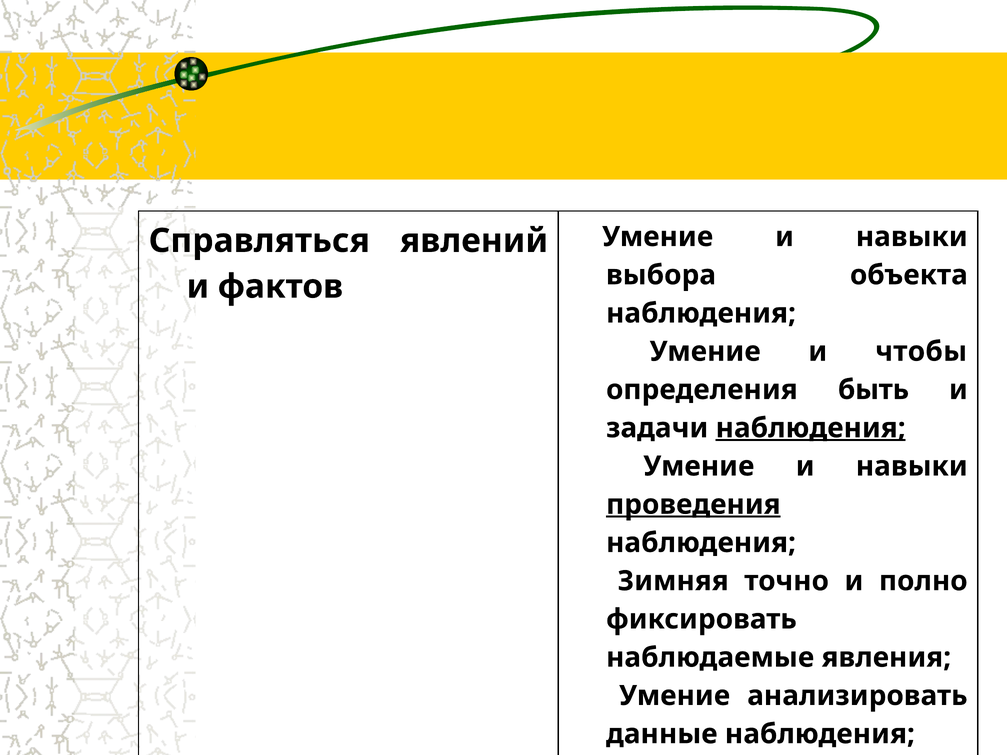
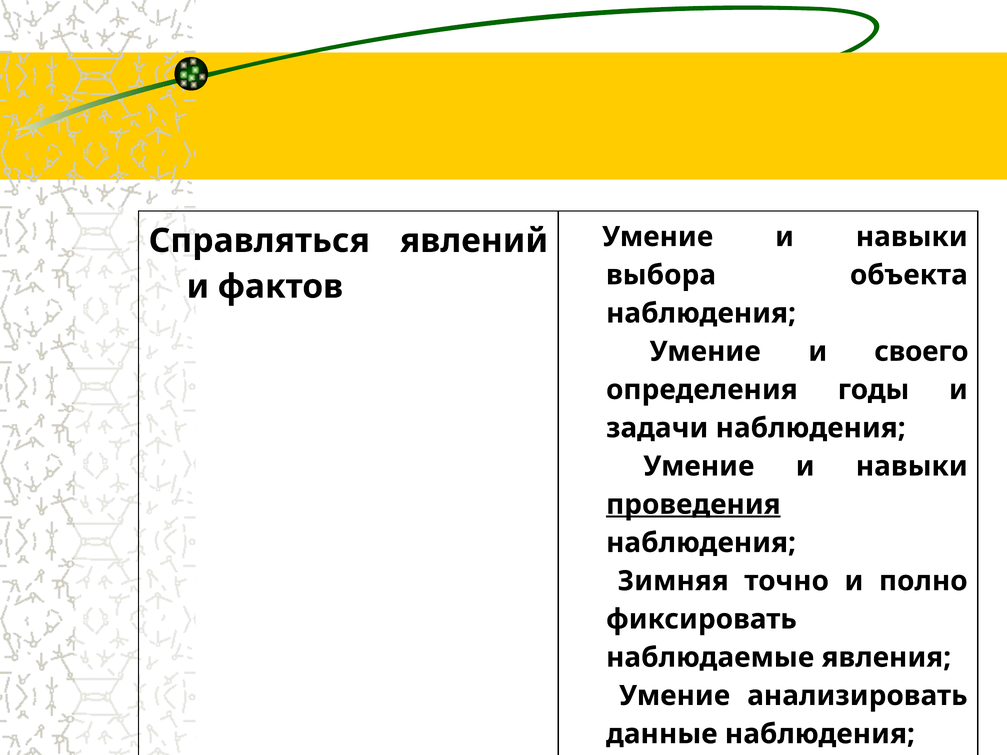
чтобы: чтобы -> своего
быть: быть -> годы
наблюдения at (811, 428) underline: present -> none
